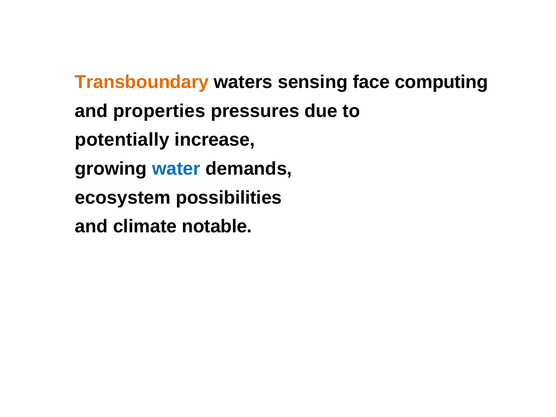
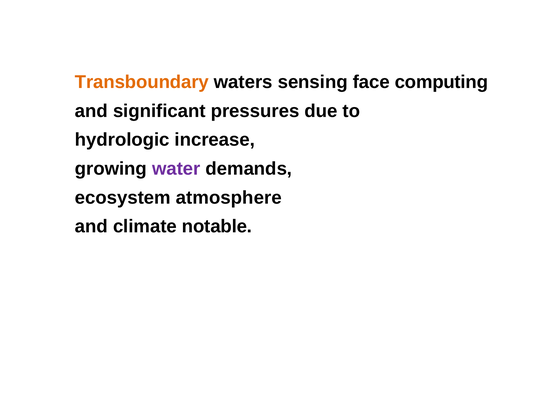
properties: properties -> significant
potentially: potentially -> hydrologic
water colour: blue -> purple
possibilities: possibilities -> atmosphere
